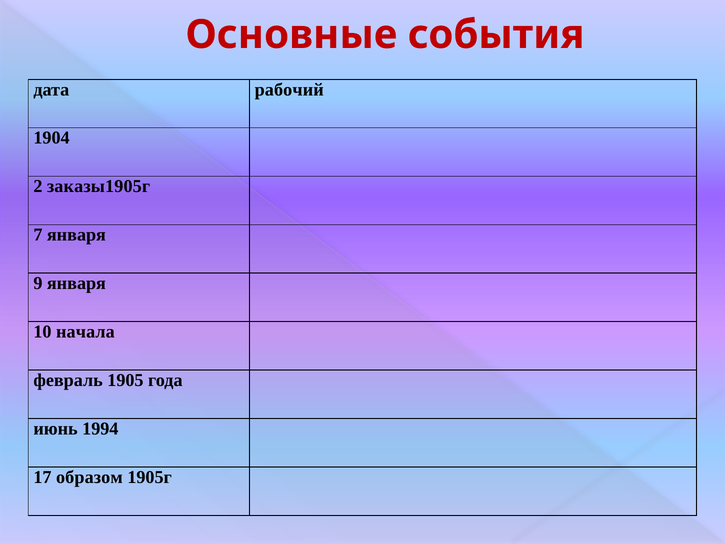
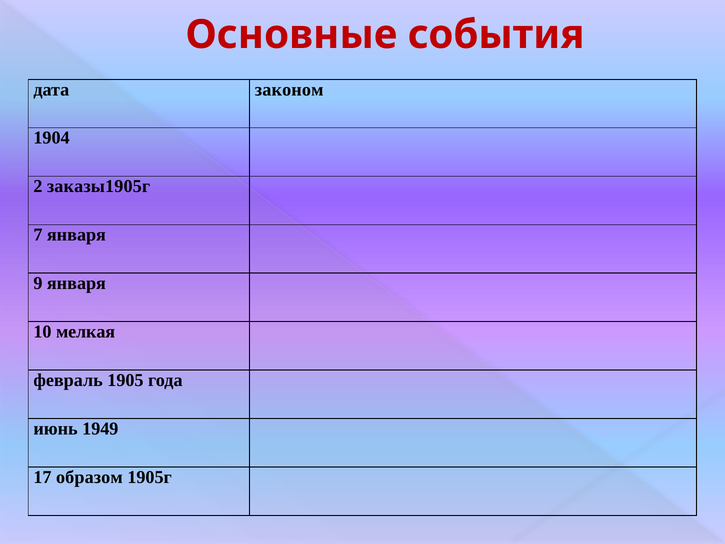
рабочий: рабочий -> законом
начала: начала -> мелкая
1994: 1994 -> 1949
